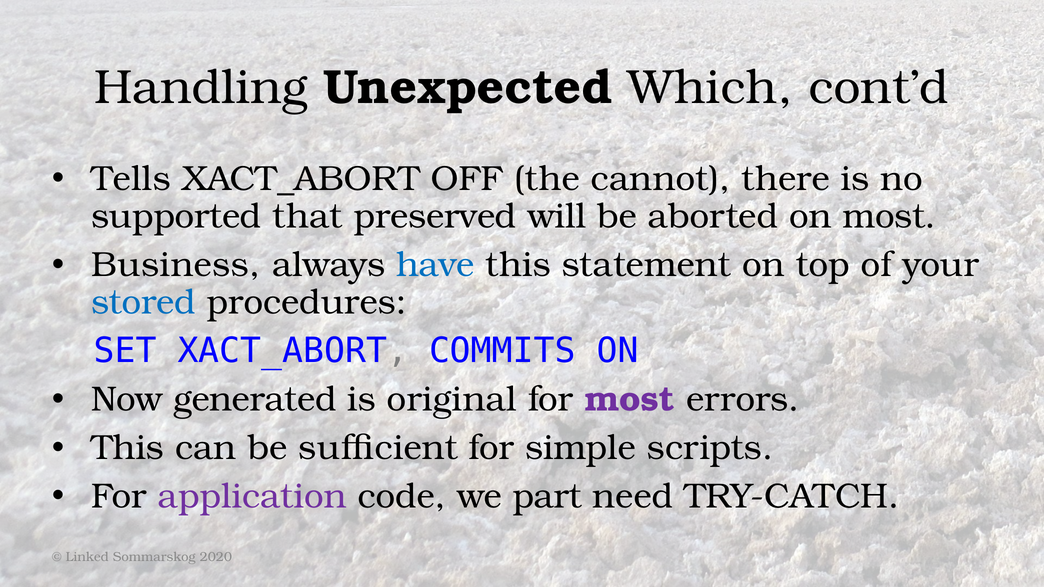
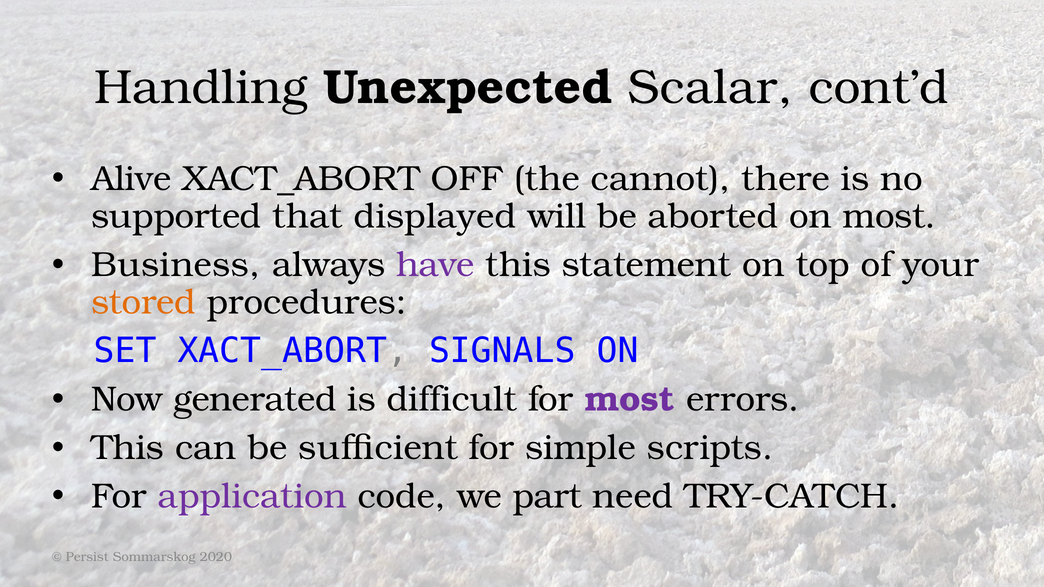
Which: Which -> Scalar
Tells: Tells -> Alive
preserved: preserved -> displayed
have colour: blue -> purple
stored colour: blue -> orange
COMMITS: COMMITS -> SIGNALS
original: original -> difficult
Linked: Linked -> Persist
